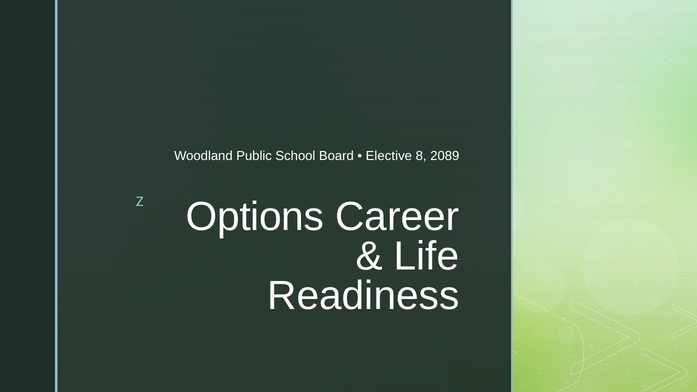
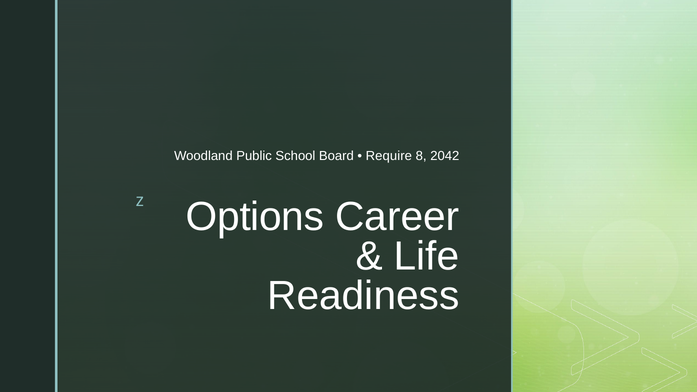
Elective: Elective -> Require
2089: 2089 -> 2042
